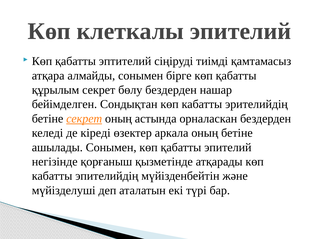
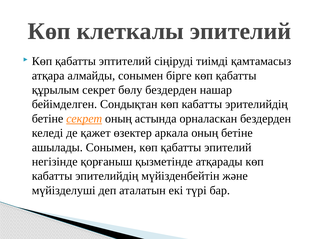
кіреді: кіреді -> қажет
